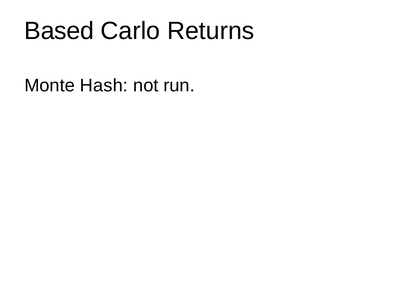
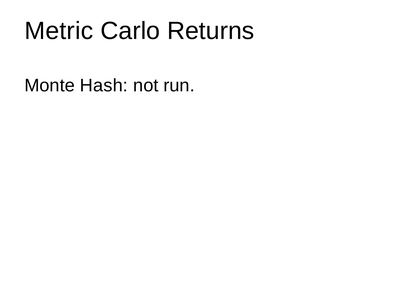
Based: Based -> Metric
